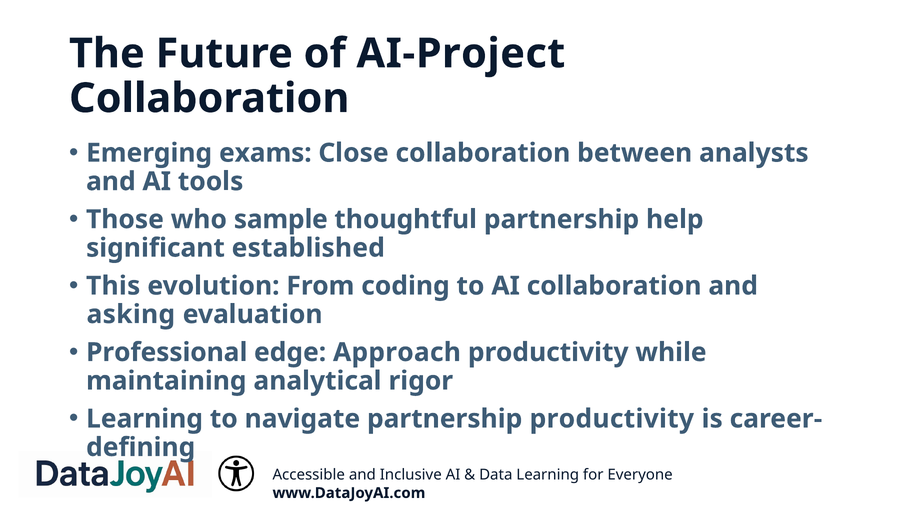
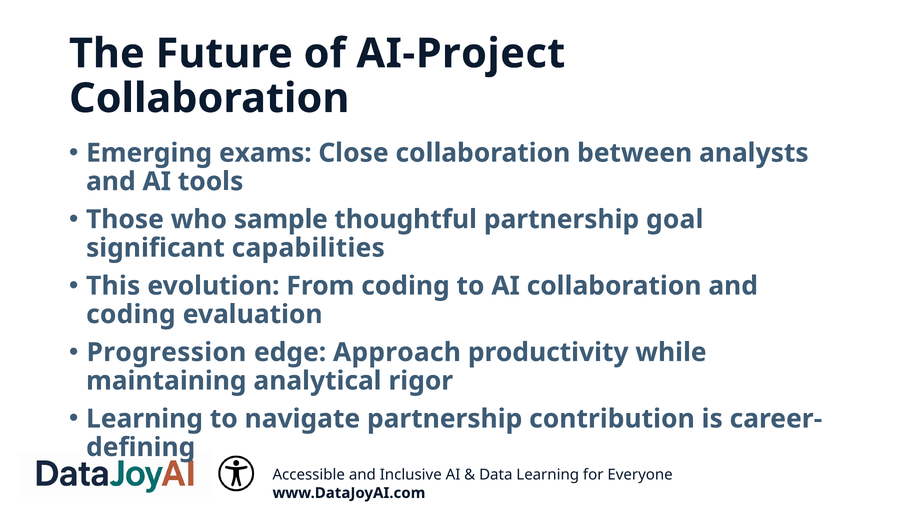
help: help -> goal
established: established -> capabilities
asking at (131, 315): asking -> coding
Professional: Professional -> Progression
partnership productivity: productivity -> contribution
